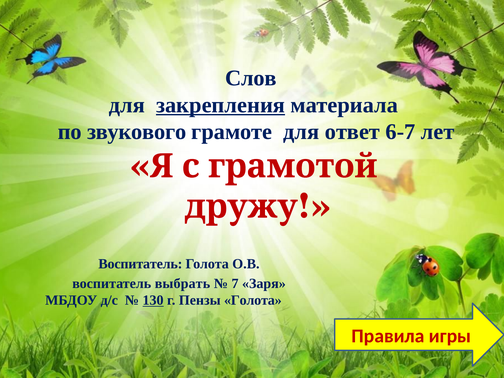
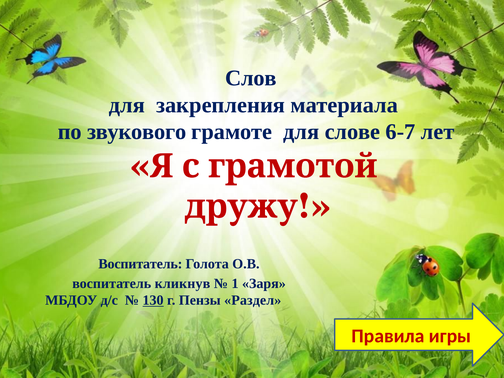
закрепления underline: present -> none
ответ: ответ -> слове
выбрать: выбрать -> кликнув
7: 7 -> 1
Пензы Голота: Голота -> Раздел
